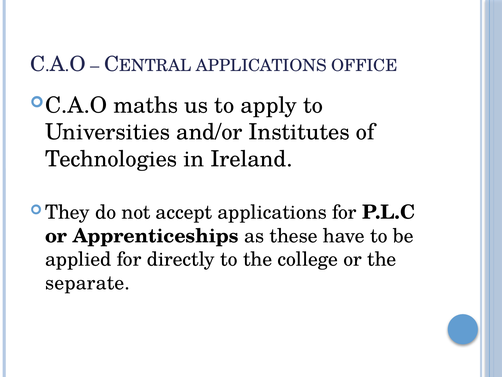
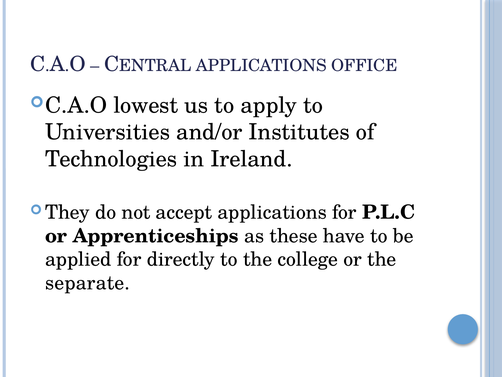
maths: maths -> lowest
